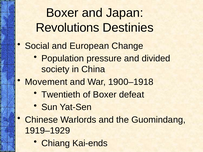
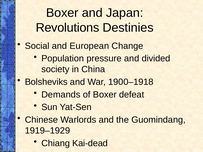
Movement: Movement -> Bolsheviks
Twentieth: Twentieth -> Demands
Kai-ends: Kai-ends -> Kai-dead
